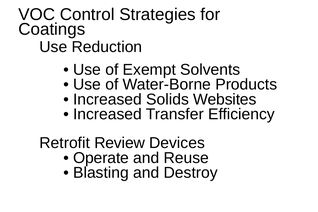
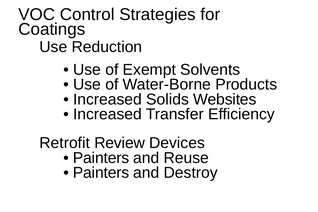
Operate at (101, 158): Operate -> Painters
Blasting at (101, 172): Blasting -> Painters
